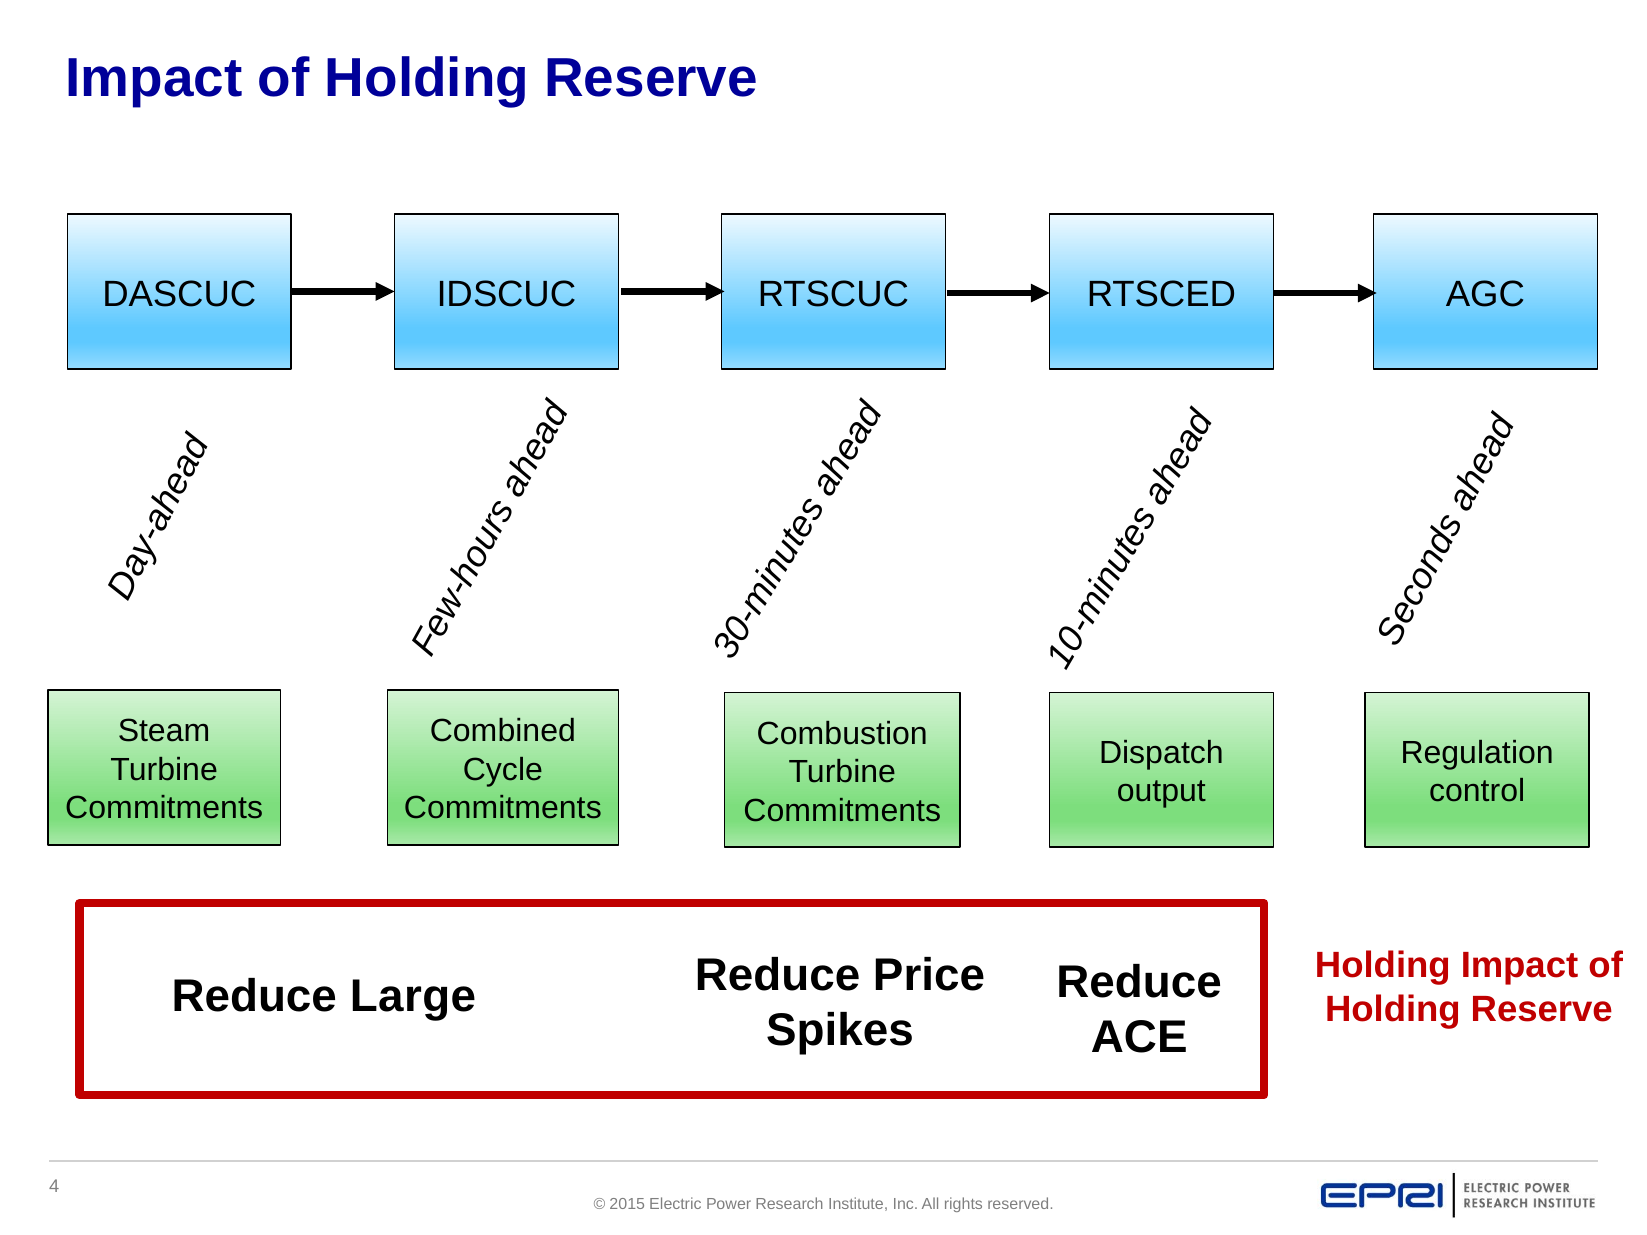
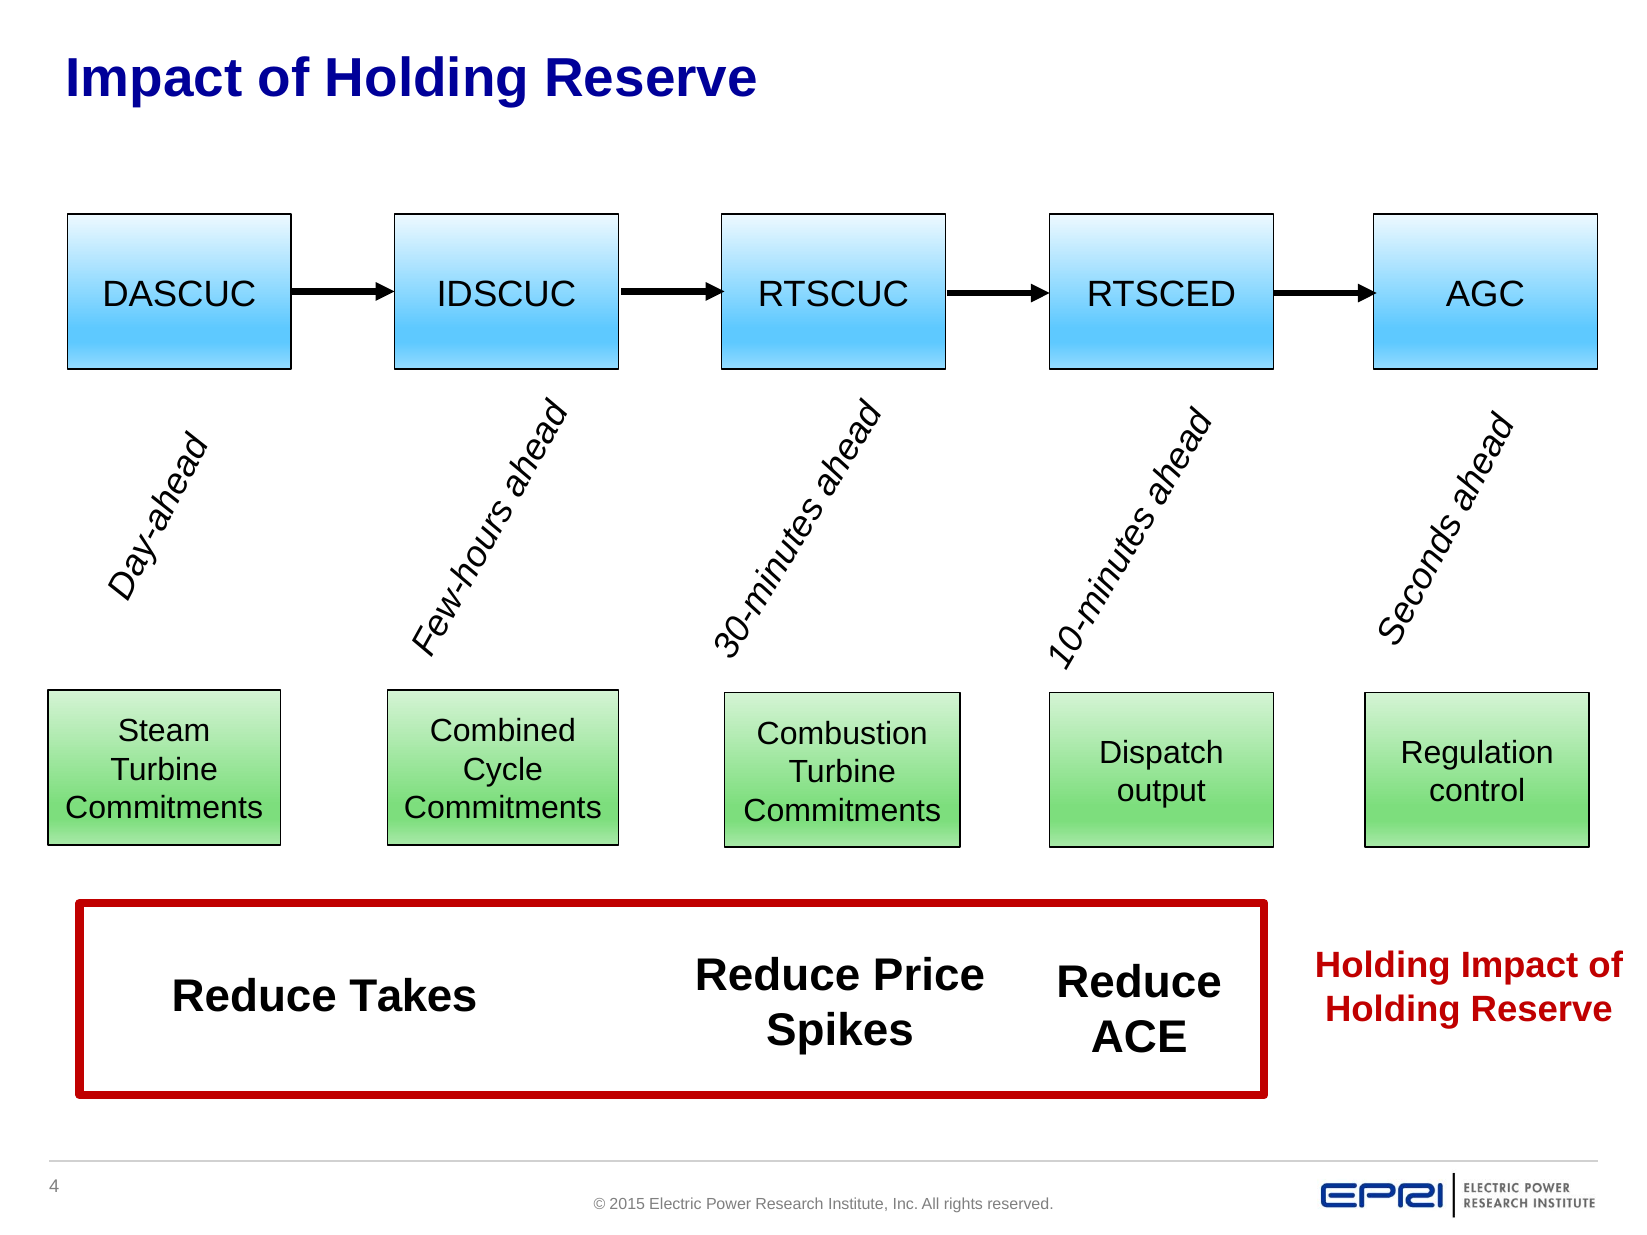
Large: Large -> Takes
